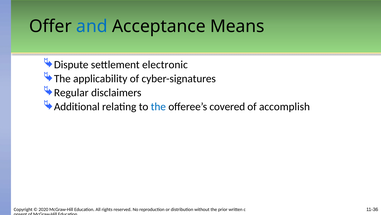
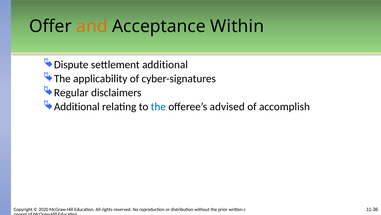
and colour: blue -> orange
Means: Means -> Within
settlement electronic: electronic -> additional
covered: covered -> advised
